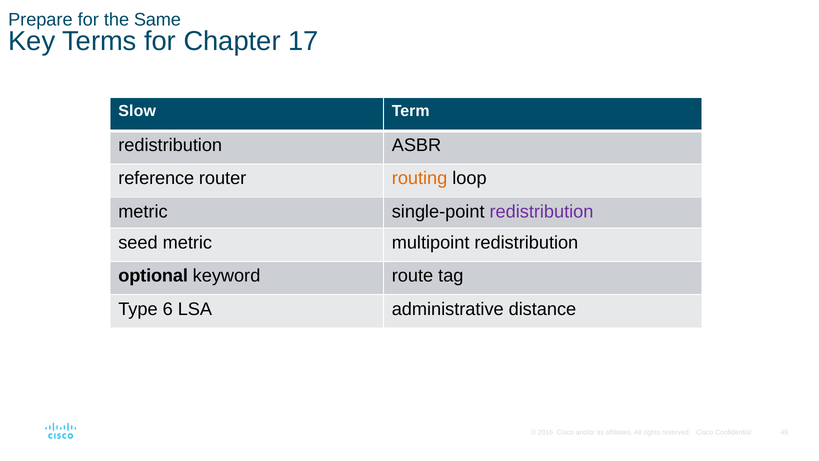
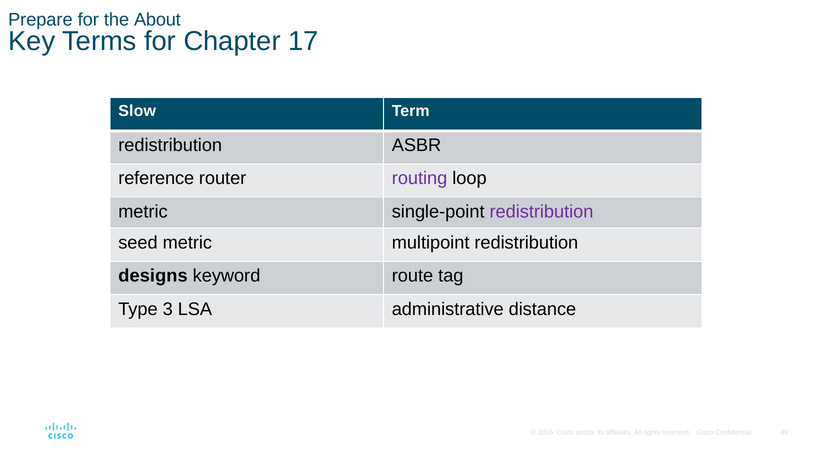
Same: Same -> About
routing colour: orange -> purple
optional: optional -> designs
6: 6 -> 3
